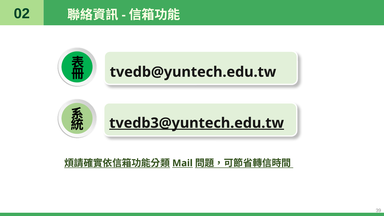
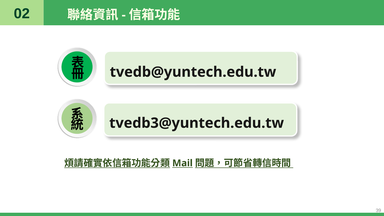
tvedb3@yuntech.edu.tw underline: present -> none
